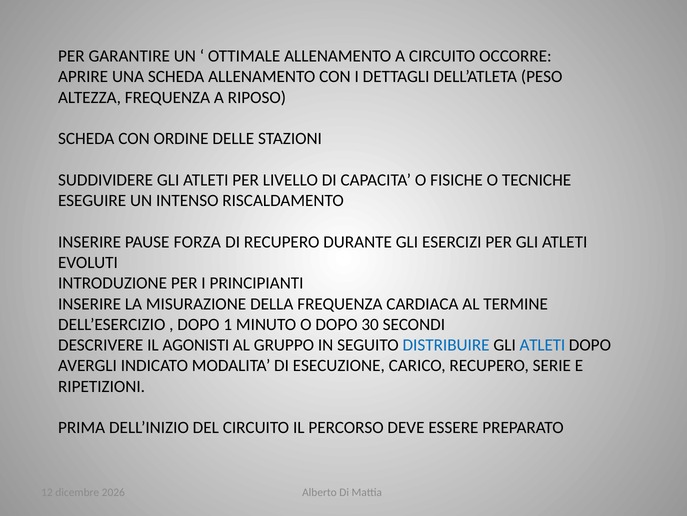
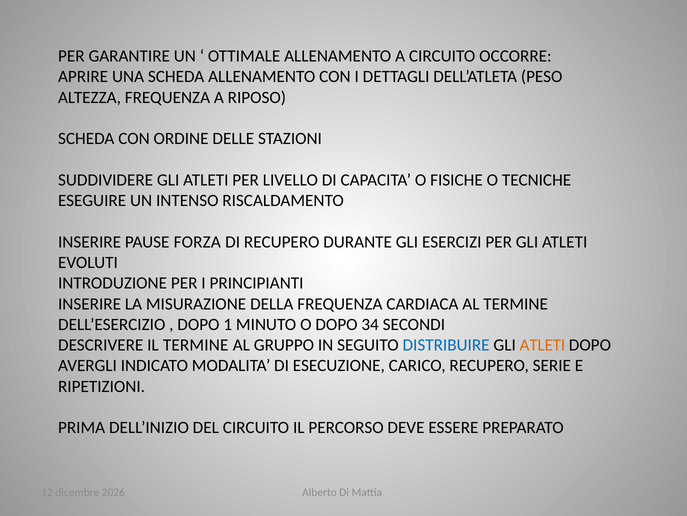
30: 30 -> 34
IL AGONISTI: AGONISTI -> TERMINE
ATLETI at (542, 345) colour: blue -> orange
